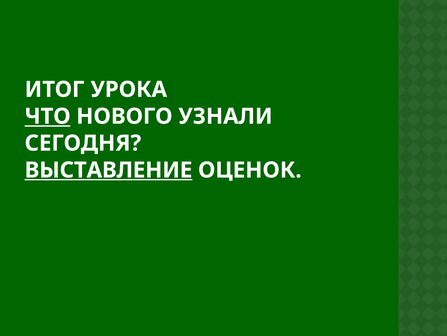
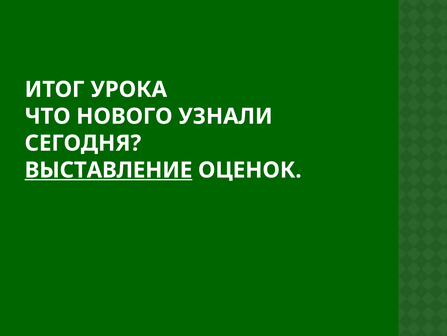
ЧТО underline: present -> none
